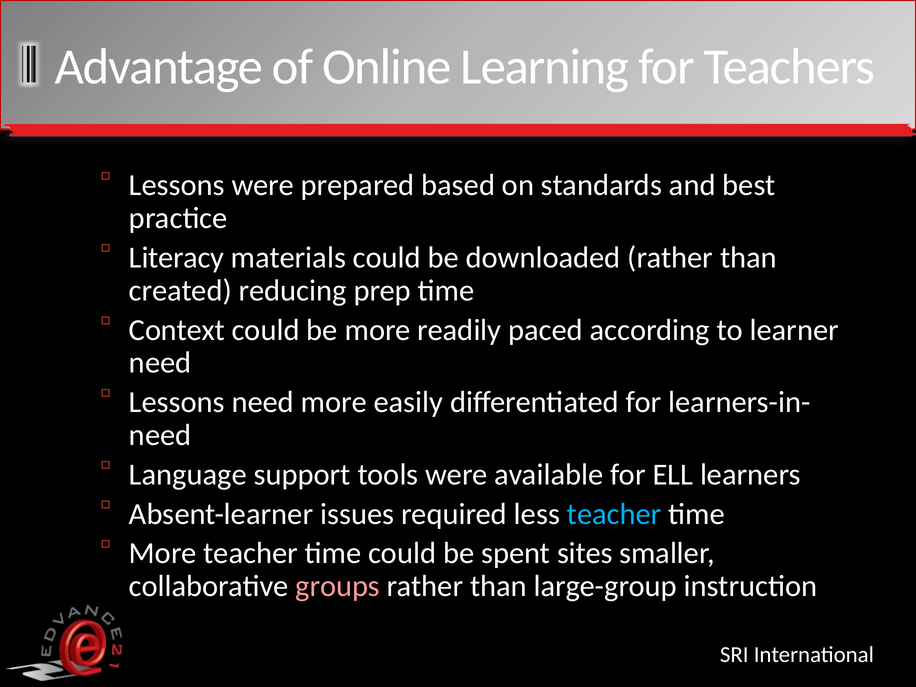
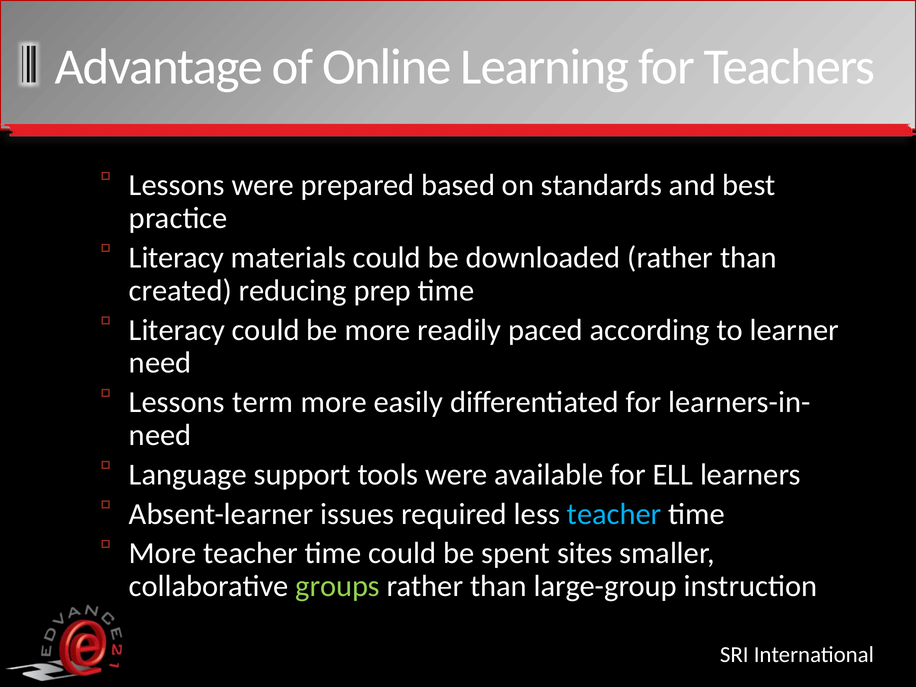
Context at (177, 330): Context -> Literacy
Lessons need: need -> term
groups colour: pink -> light green
